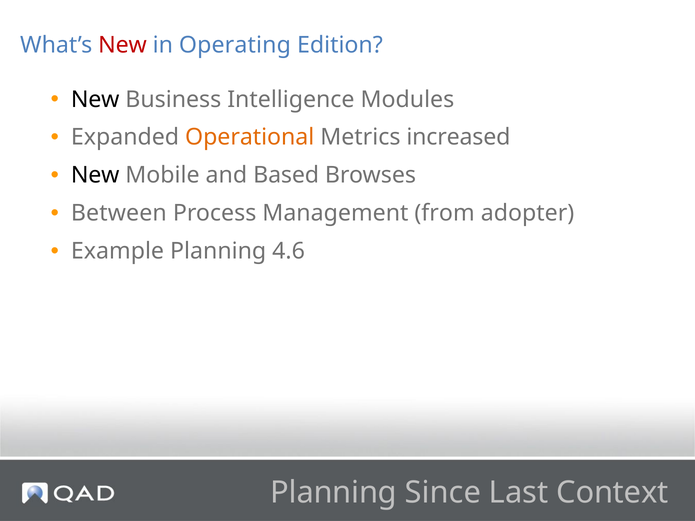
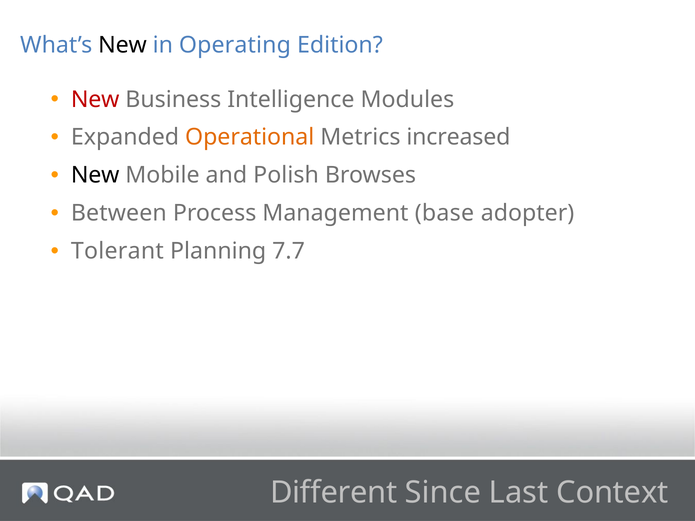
New at (122, 45) colour: red -> black
New at (95, 99) colour: black -> red
Based: Based -> Polish
from: from -> base
Example: Example -> Tolerant
4.6: 4.6 -> 7.7
Planning at (334, 493): Planning -> Different
